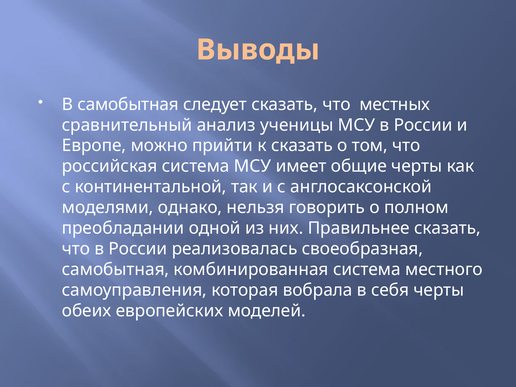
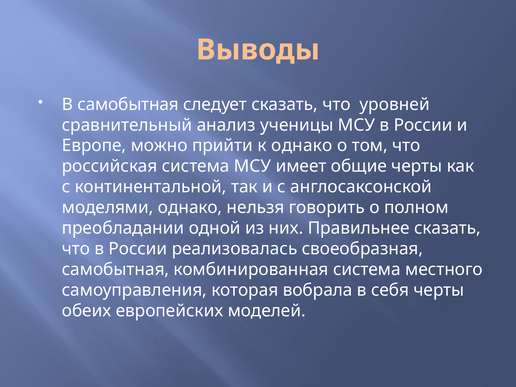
местных: местных -> уровней
к сказать: сказать -> однако
